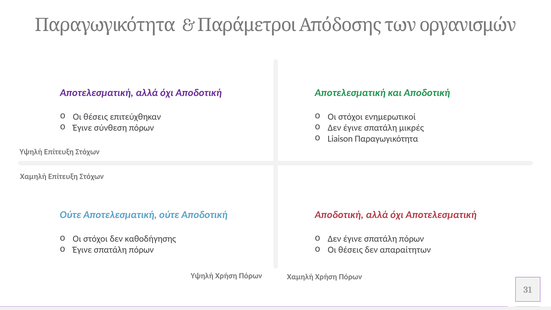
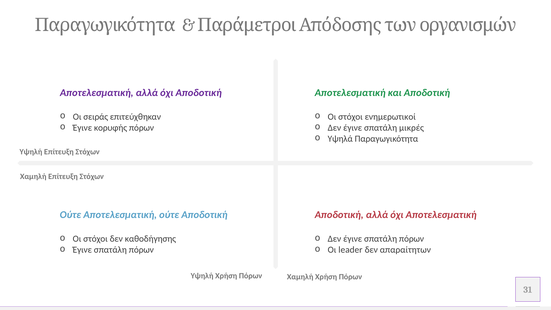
θέσεις at (96, 117): θέσεις -> σειράς
σύνθεση: σύνθεση -> κορυφής
Liaison: Liaison -> Υψηλά
θέσεις at (351, 250): θέσεις -> leader
